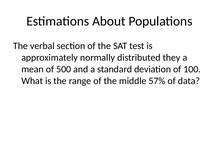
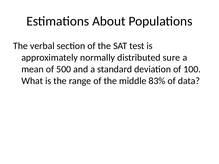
they: they -> sure
57%: 57% -> 83%
